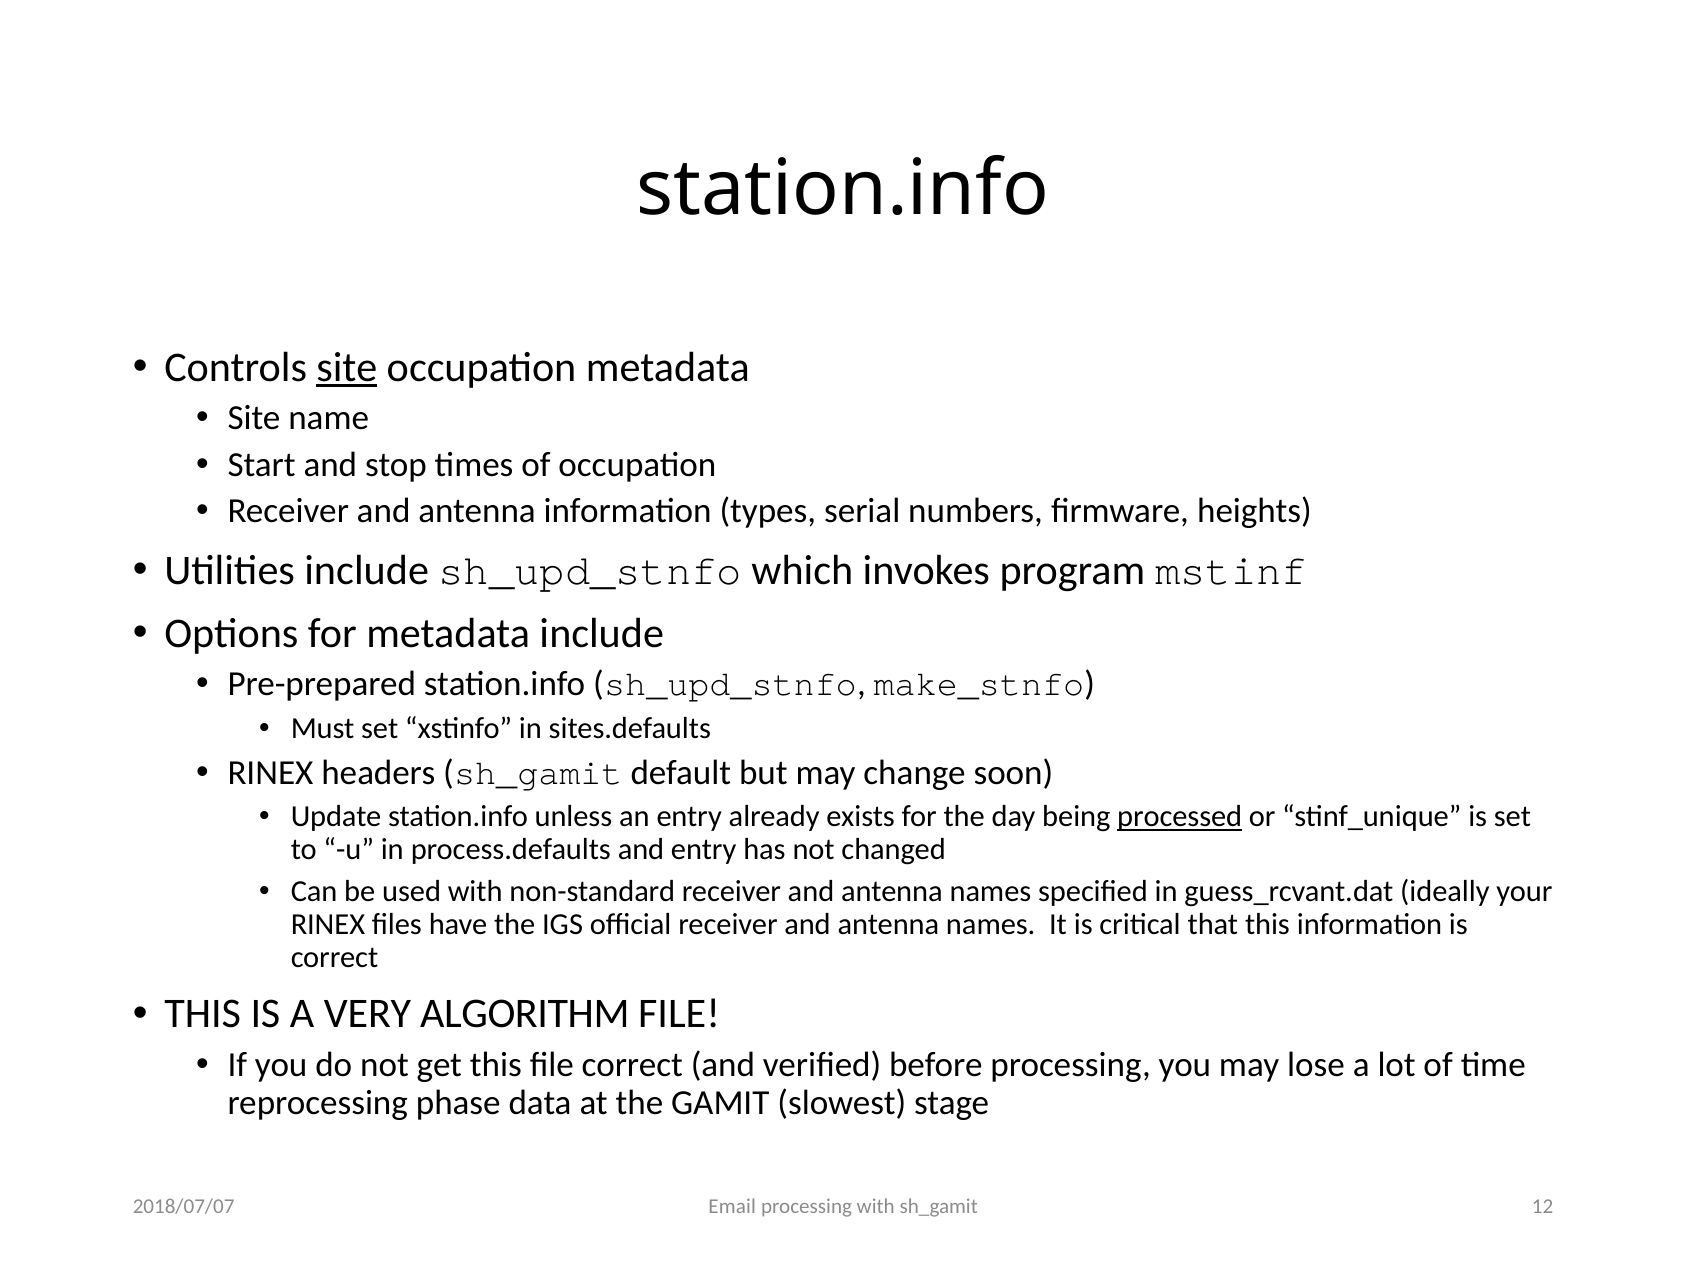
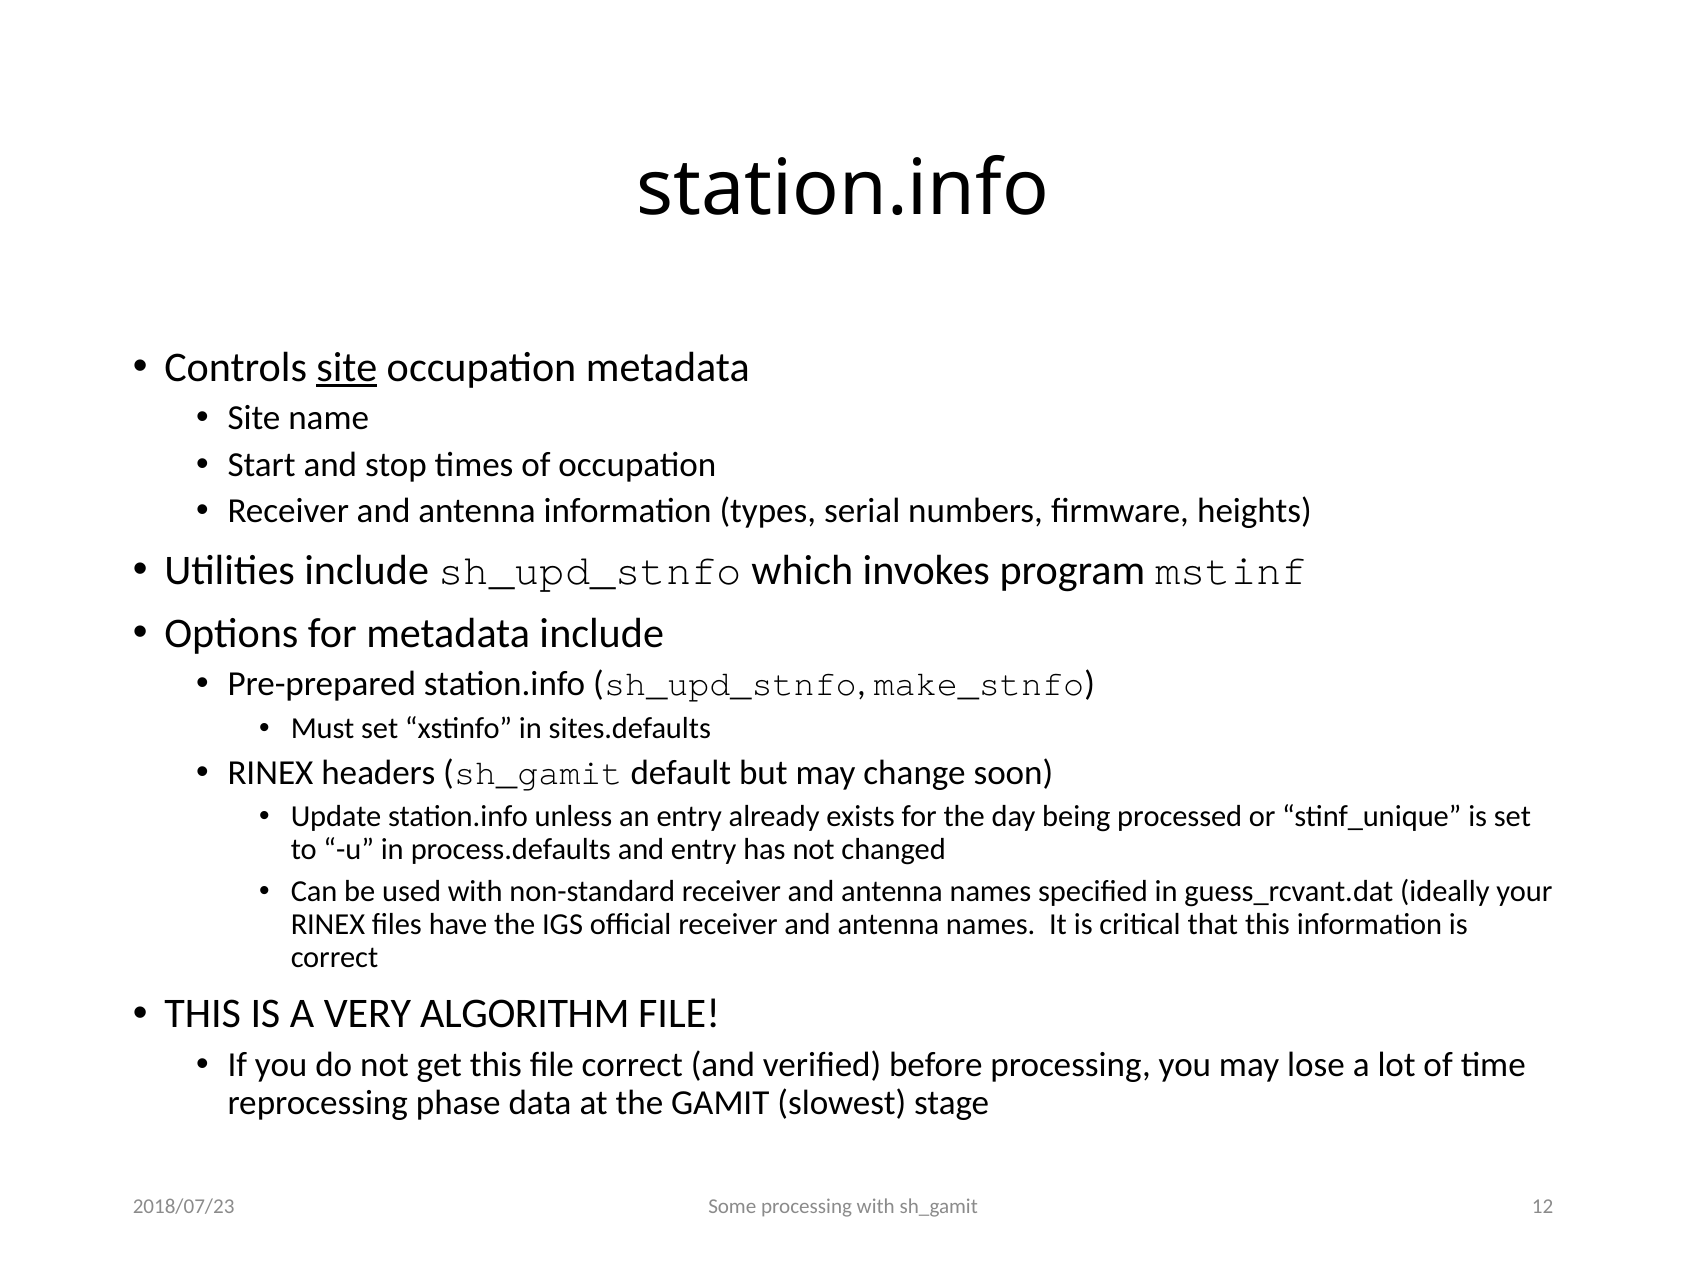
processed underline: present -> none
Email: Email -> Some
2018/07/07: 2018/07/07 -> 2018/07/23
